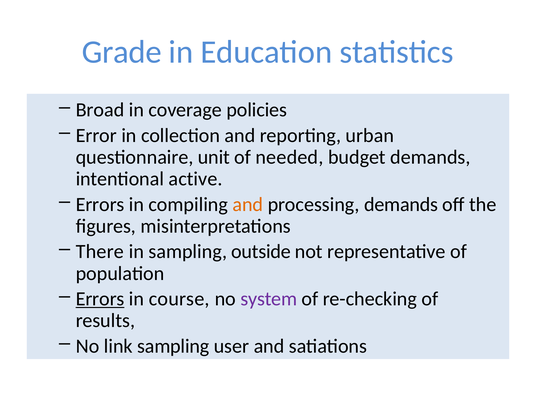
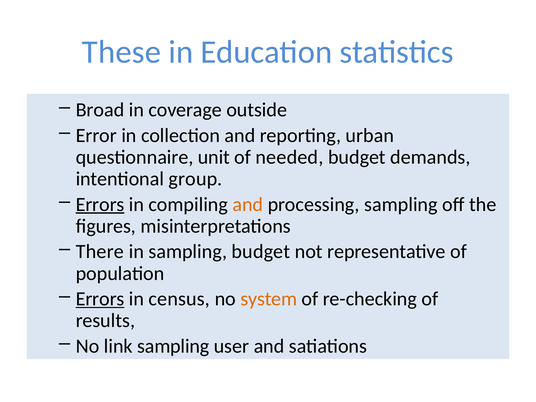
Grade: Grade -> These
policies: policies -> outside
active: active -> group
Errors at (100, 204) underline: none -> present
processing demands: demands -> sampling
sampling outside: outside -> budget
course: course -> census
system colour: purple -> orange
